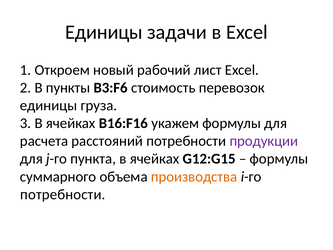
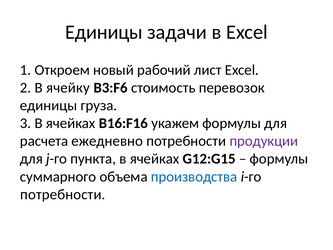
пункты: пункты -> ячейку
расстояний: расстояний -> ежедневно
производства colour: orange -> blue
